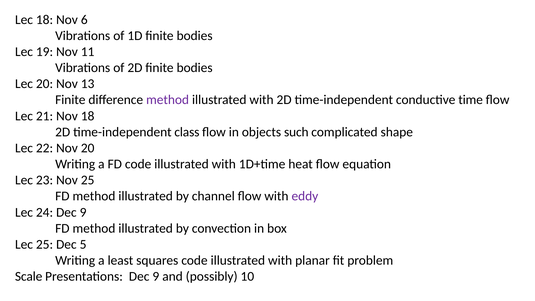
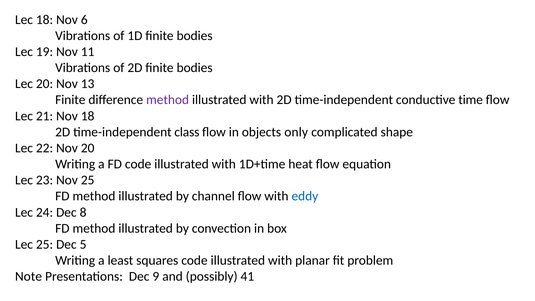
such: such -> only
eddy colour: purple -> blue
24 Dec 9: 9 -> 8
Scale: Scale -> Note
10: 10 -> 41
